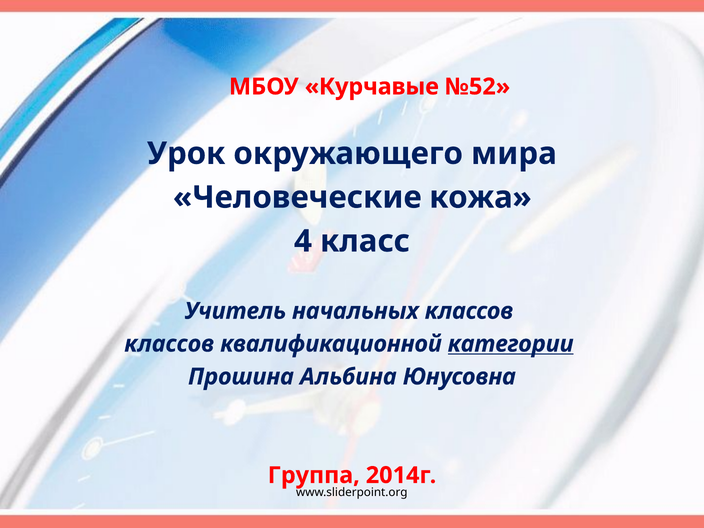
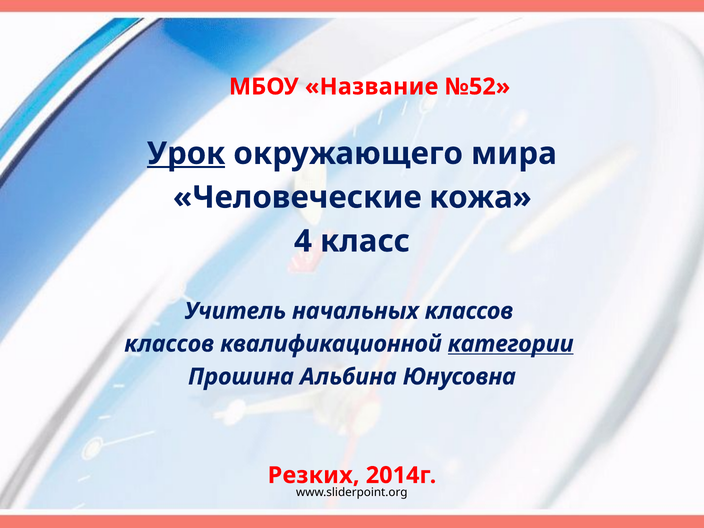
Курчавые: Курчавые -> Название
Урок underline: none -> present
Группа: Группа -> Резких
